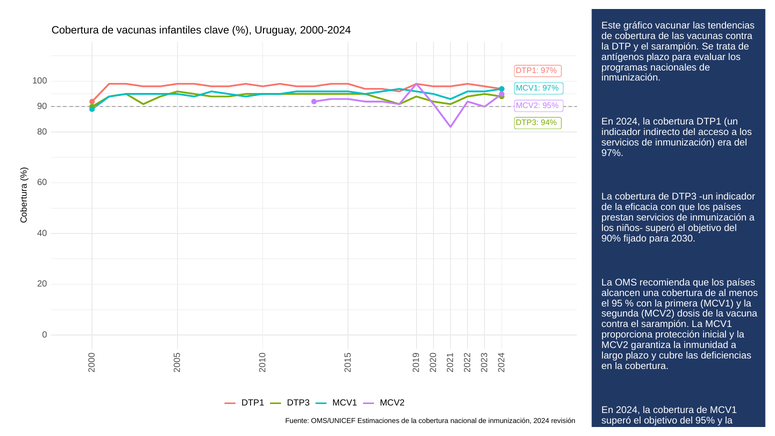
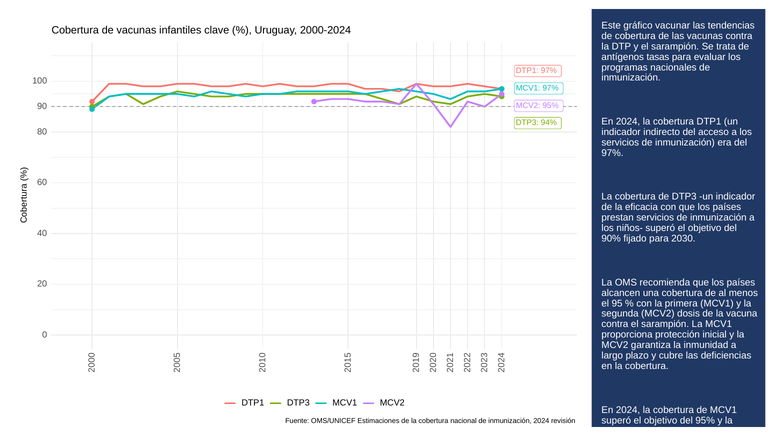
antígenos plazo: plazo -> tasas
